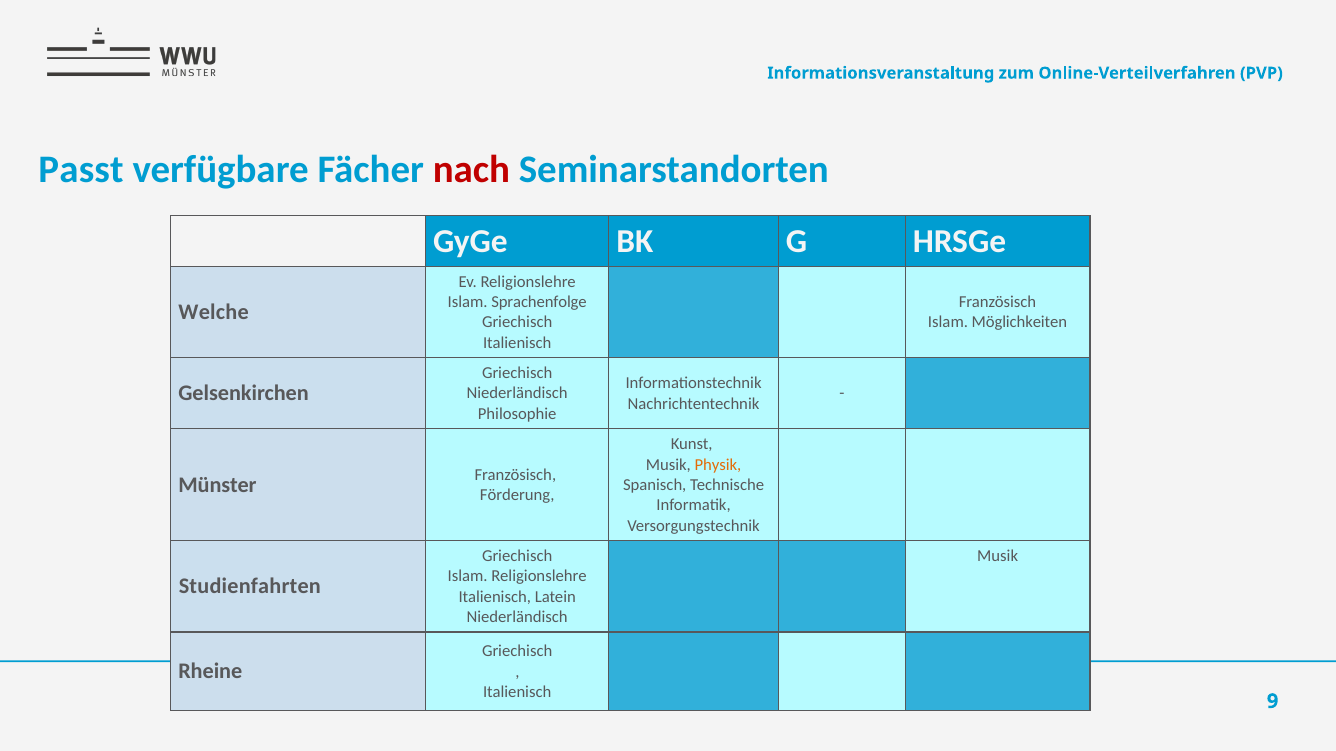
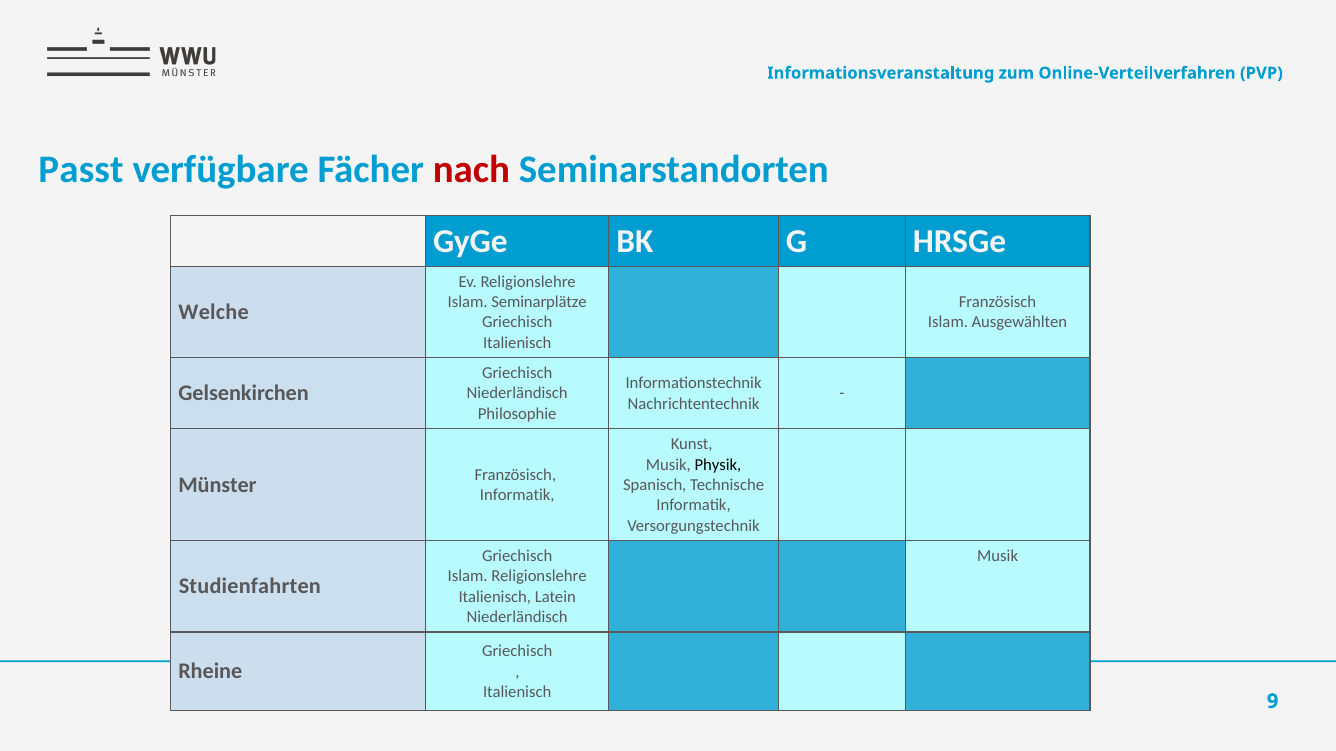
Sprachenfolge: Sprachenfolge -> Seminarplätze
Möglichkeiten: Möglichkeiten -> Ausgewählten
Physik colour: orange -> black
Förderung at (517, 495): Förderung -> Informatik
